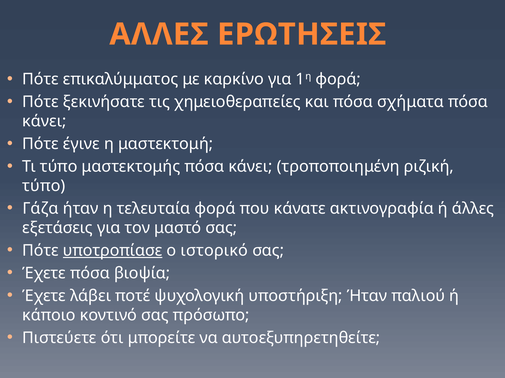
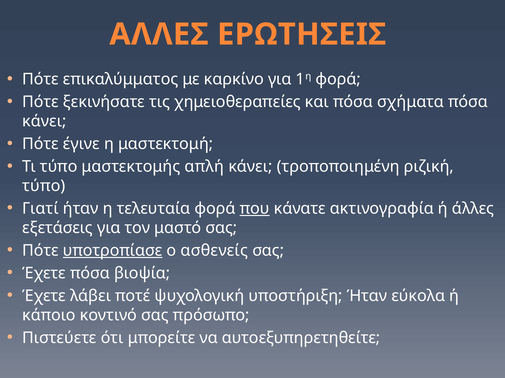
μαστεκτομής πόσα: πόσα -> απλή
Γάζα: Γάζα -> Γιατί
που underline: none -> present
ιστορικό: ιστορικό -> ασθενείς
παλιού: παλιού -> εύκολα
